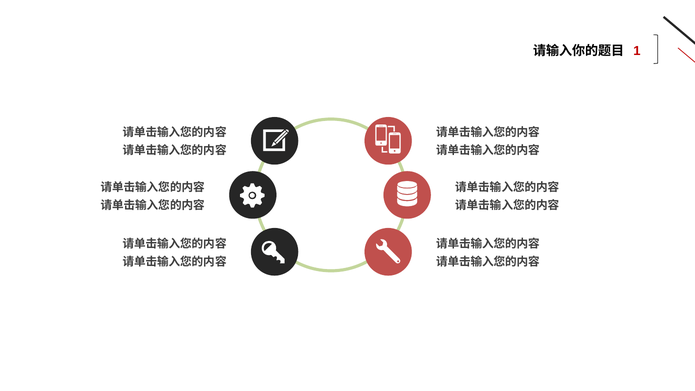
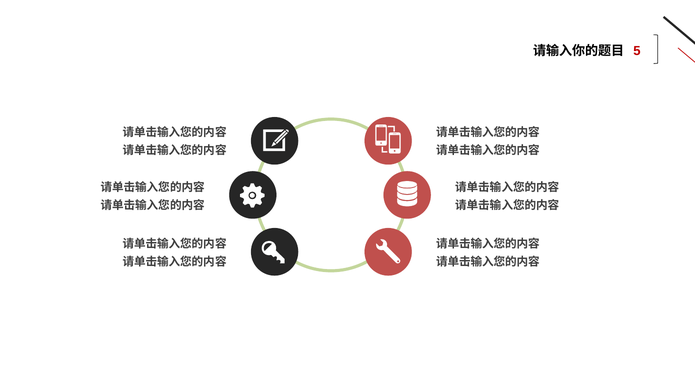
1: 1 -> 5
